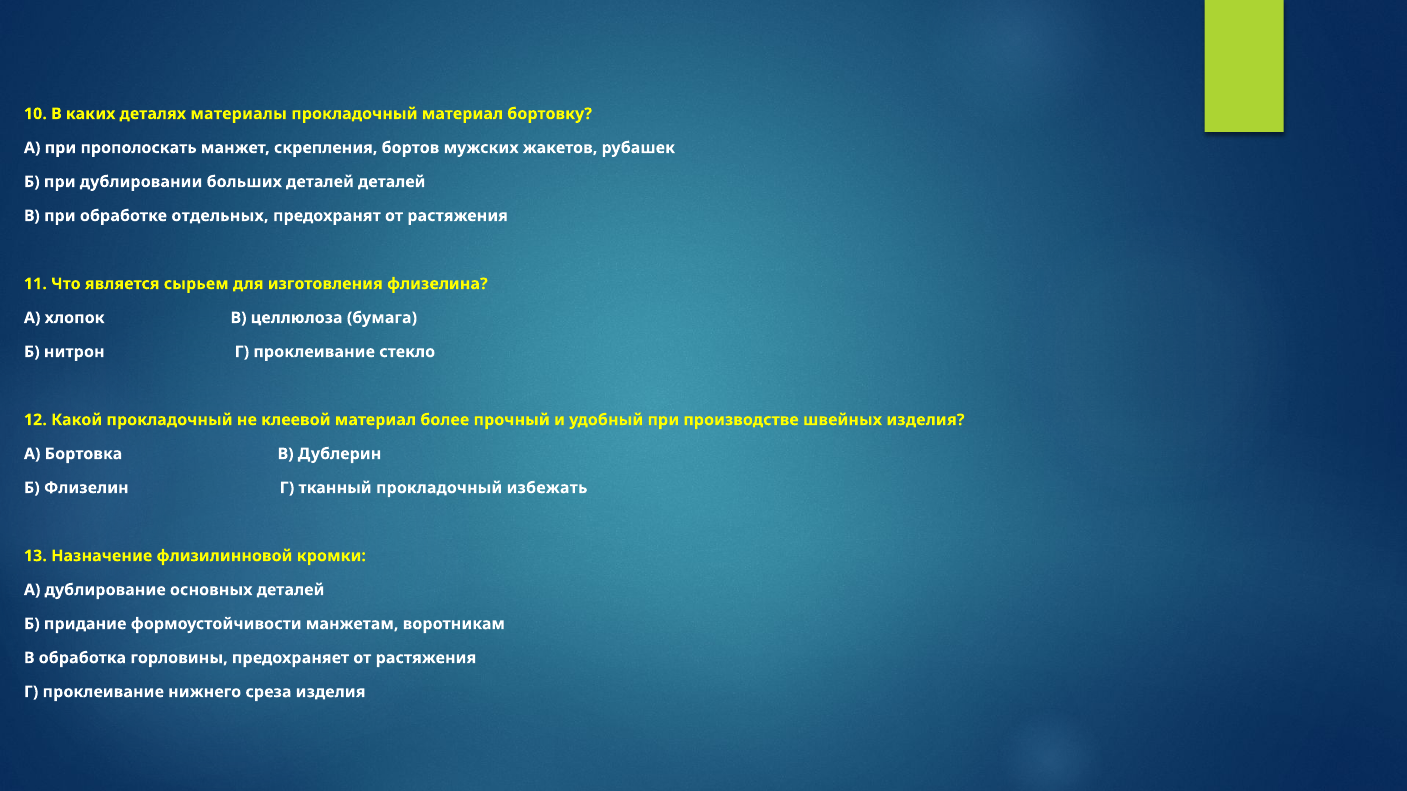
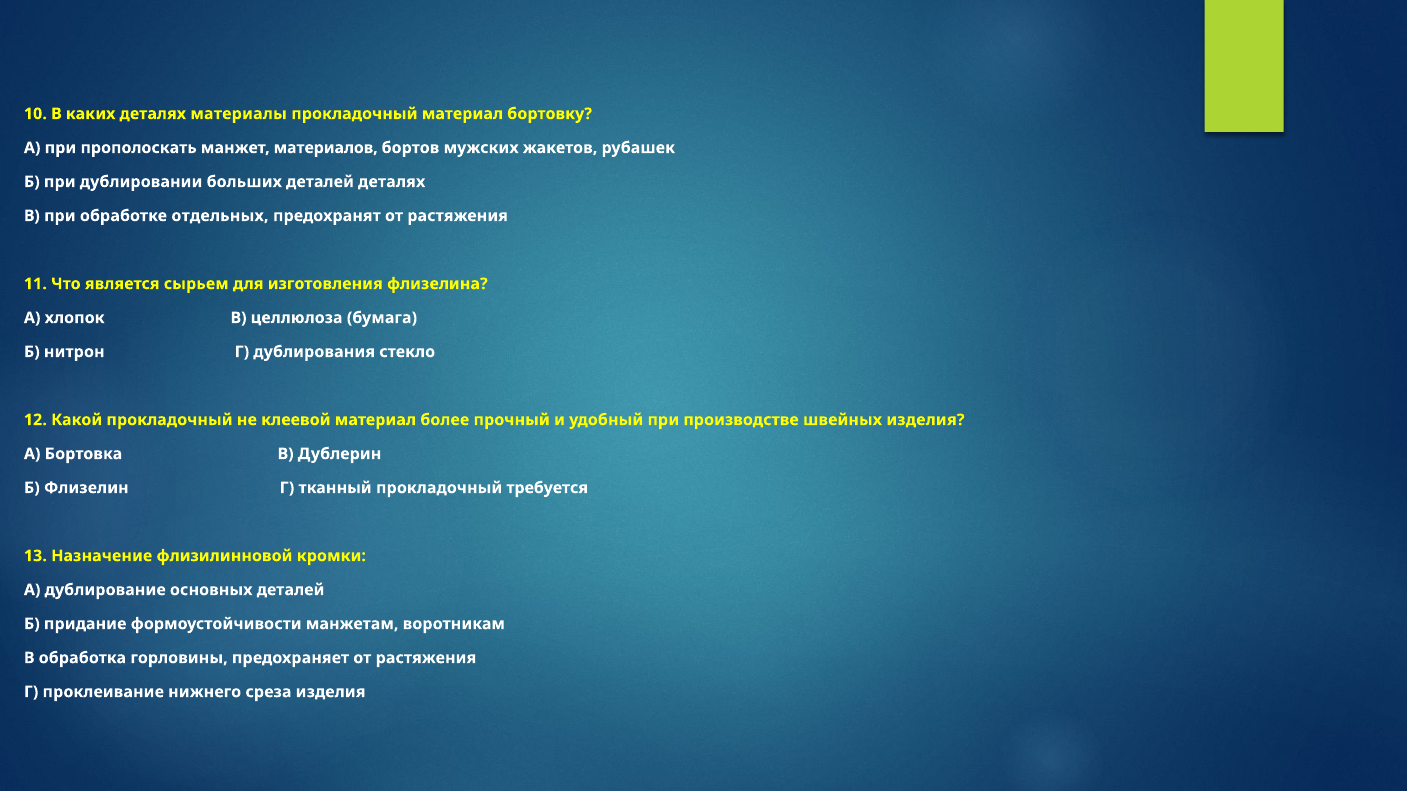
скрепления: скрепления -> материалов
деталей деталей: деталей -> деталях
нитрон Г проклеивание: проклеивание -> дублирования
избежать: избежать -> требуется
